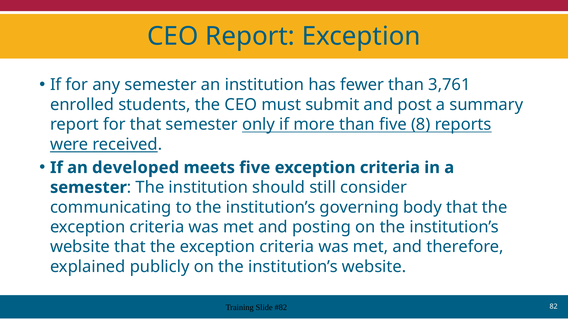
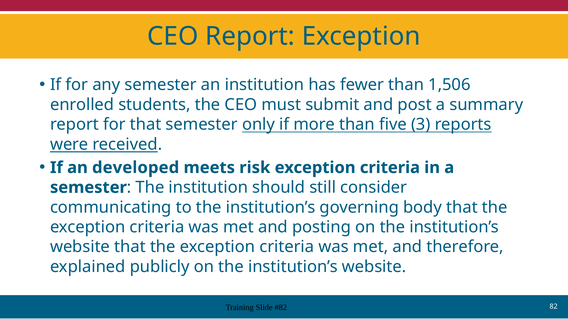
3,761: 3,761 -> 1,506
8: 8 -> 3
meets five: five -> risk
